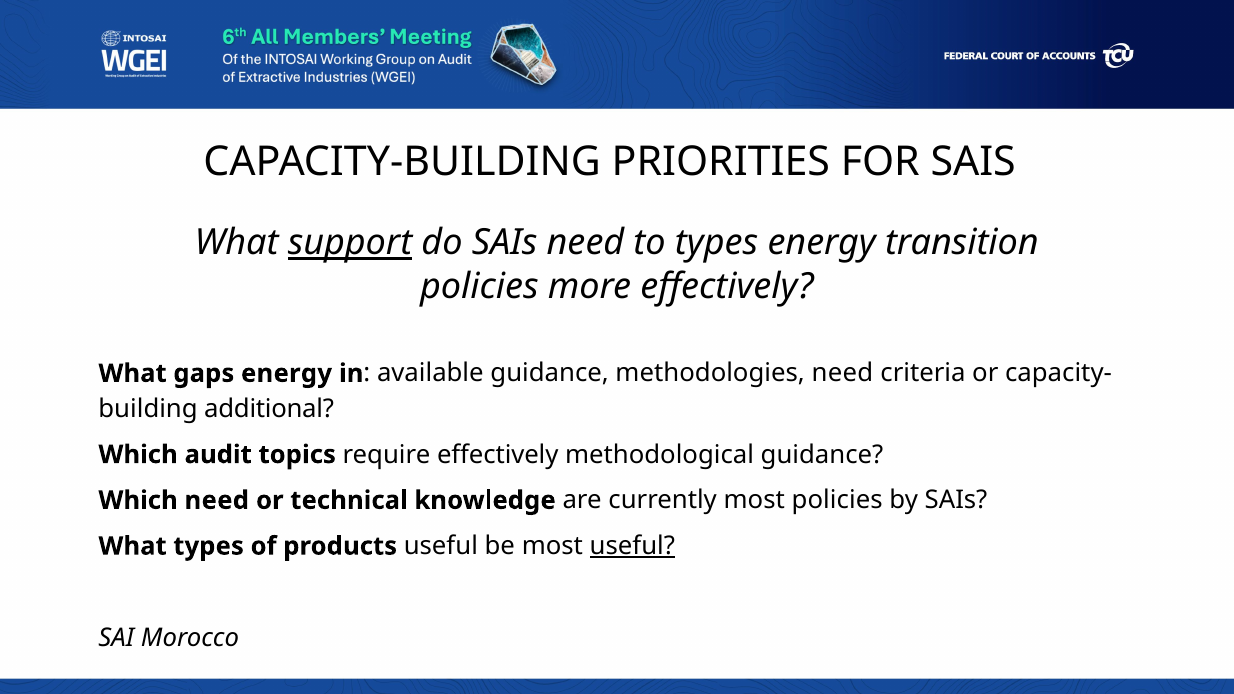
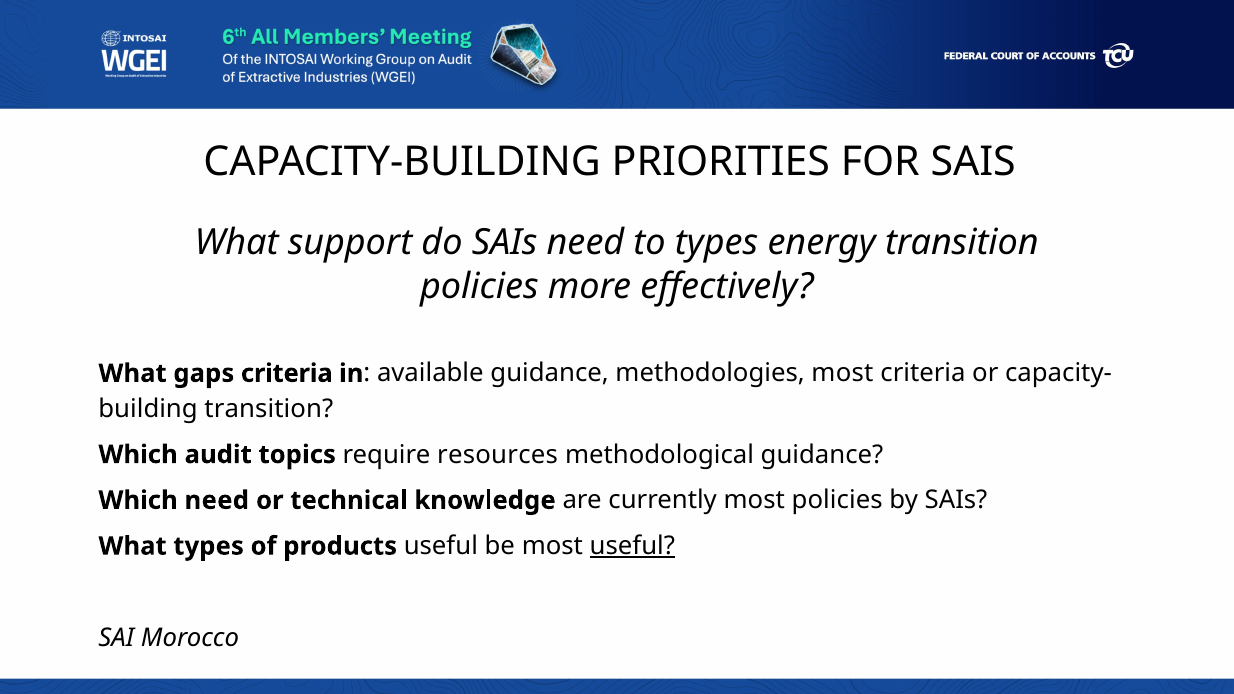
support underline: present -> none
gaps energy: energy -> criteria
methodologies need: need -> most
additional at (269, 409): additional -> transition
require effectively: effectively -> resources
